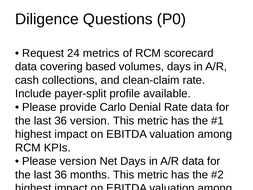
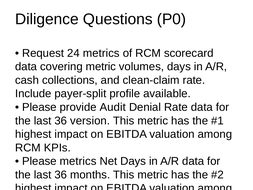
covering based: based -> metric
Carlo: Carlo -> Audit
Please version: version -> metrics
